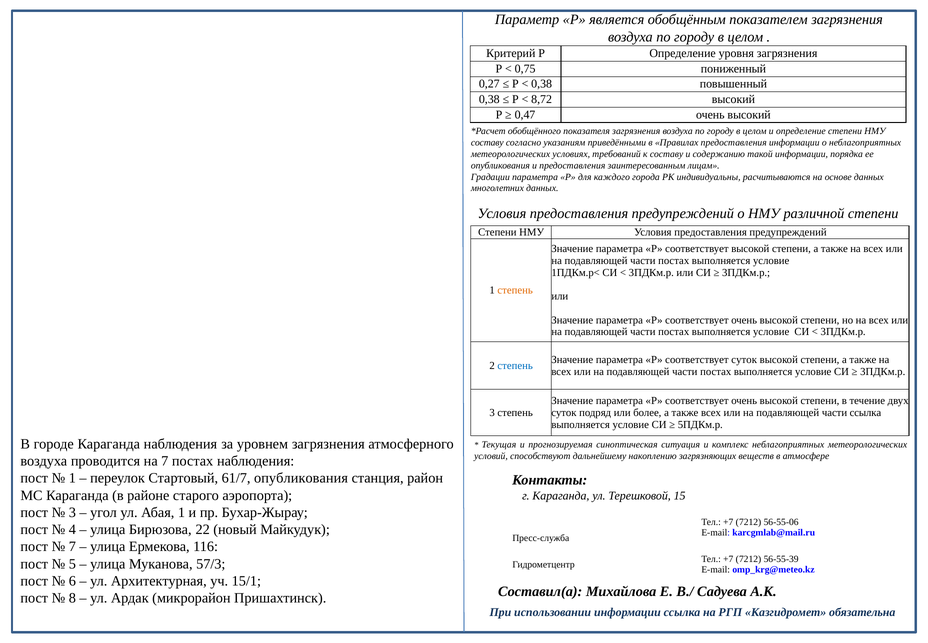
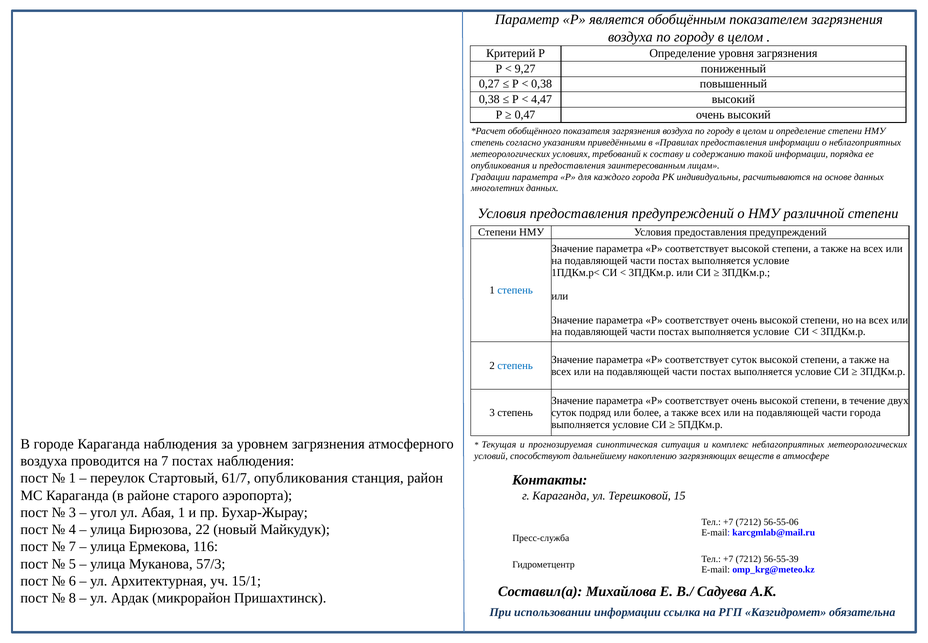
0,75: 0,75 -> 9,27
8,72: 8,72 -> 4,47
составу at (487, 143): составу -> степень
степень at (515, 290) colour: orange -> blue
части ссылка: ссылка -> города
